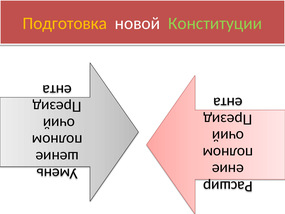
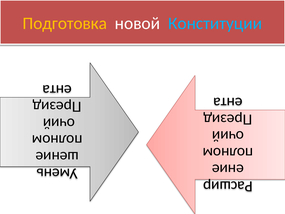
Конституции colour: light green -> light blue
